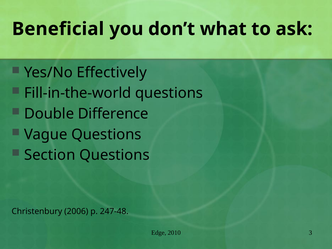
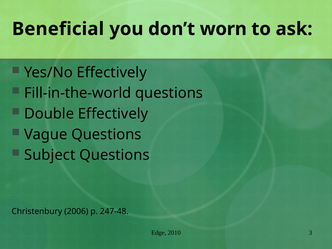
what: what -> worn
Double Difference: Difference -> Effectively
Section: Section -> Subject
